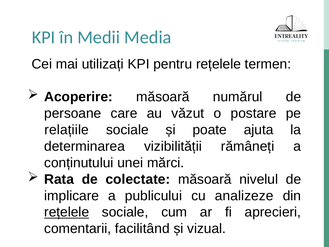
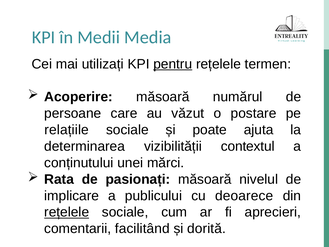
pentru underline: none -> present
rămâneți: rămâneți -> contextul
colectate: colectate -> pasionați
analizeze: analizeze -> deoarece
vizual: vizual -> dorită
